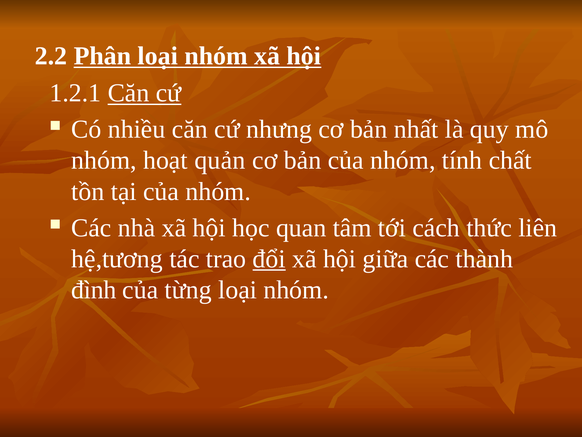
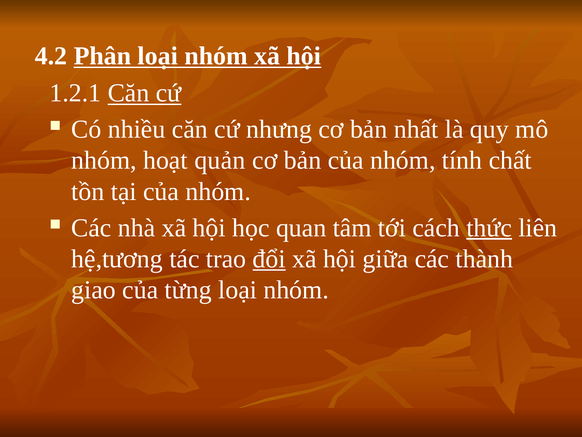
2.2: 2.2 -> 4.2
thức underline: none -> present
đình: đình -> giao
